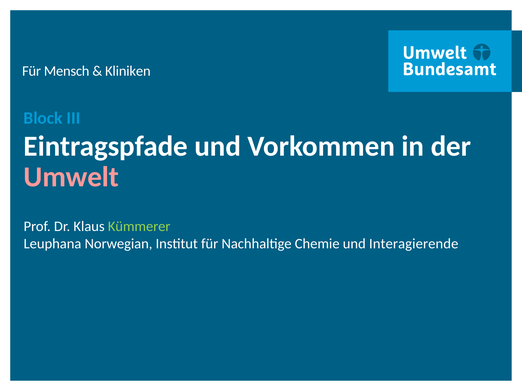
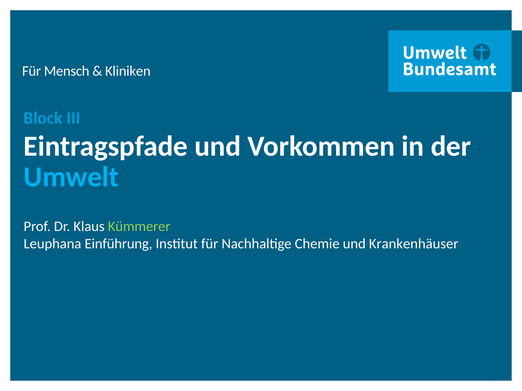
Umwelt colour: pink -> light blue
Norwegian: Norwegian -> Einführung
Interagierende: Interagierende -> Krankenhäuser
